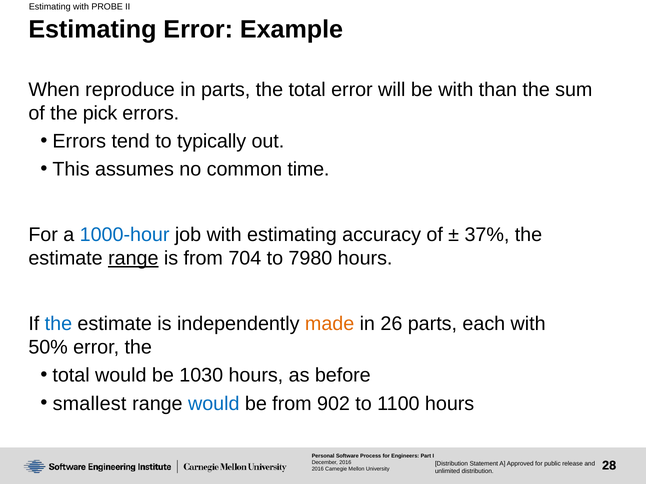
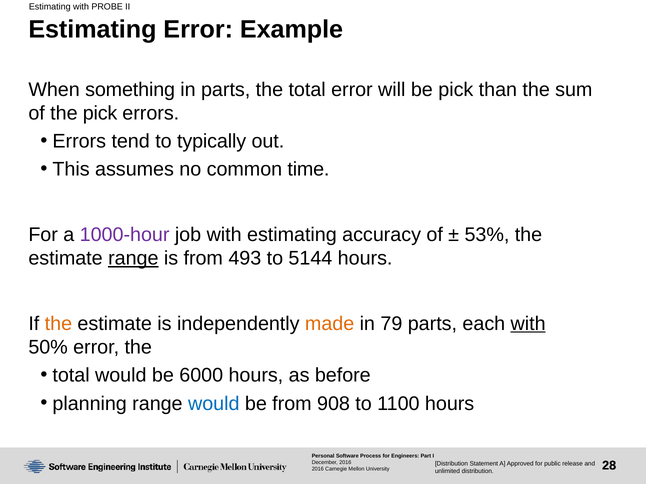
reproduce: reproduce -> something
be with: with -> pick
1000-hour colour: blue -> purple
37%: 37% -> 53%
704: 704 -> 493
7980: 7980 -> 5144
the at (58, 324) colour: blue -> orange
26: 26 -> 79
with at (528, 324) underline: none -> present
1030: 1030 -> 6000
smallest: smallest -> planning
902: 902 -> 908
